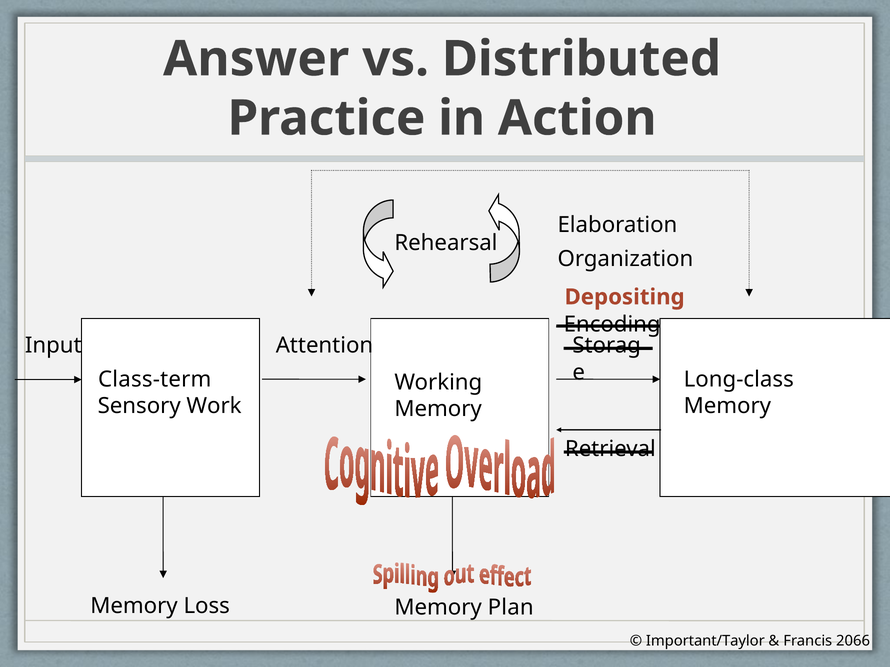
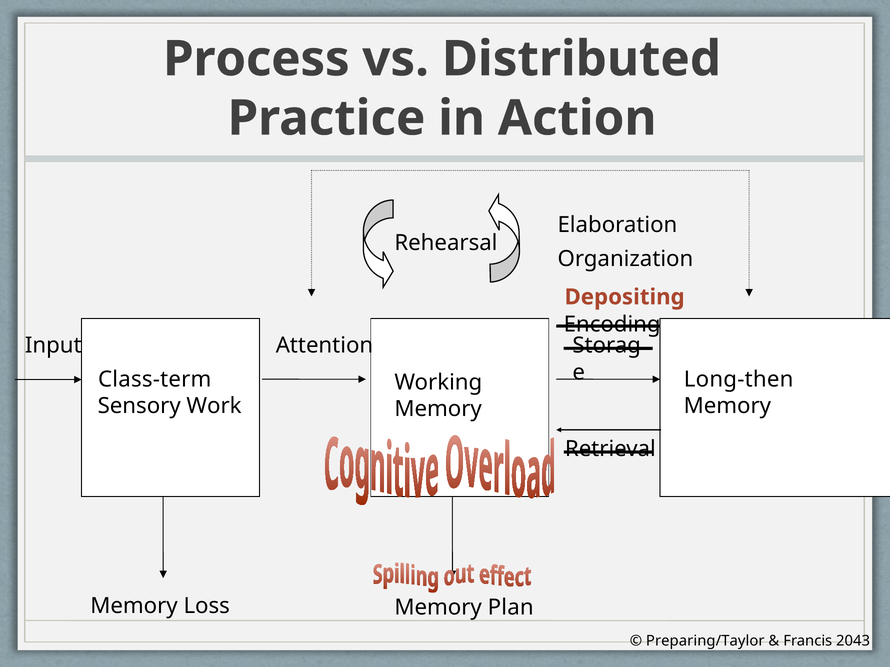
Answer: Answer -> Process
Long-class: Long-class -> Long-then
Important/Taylor: Important/Taylor -> Preparing/Taylor
2066: 2066 -> 2043
